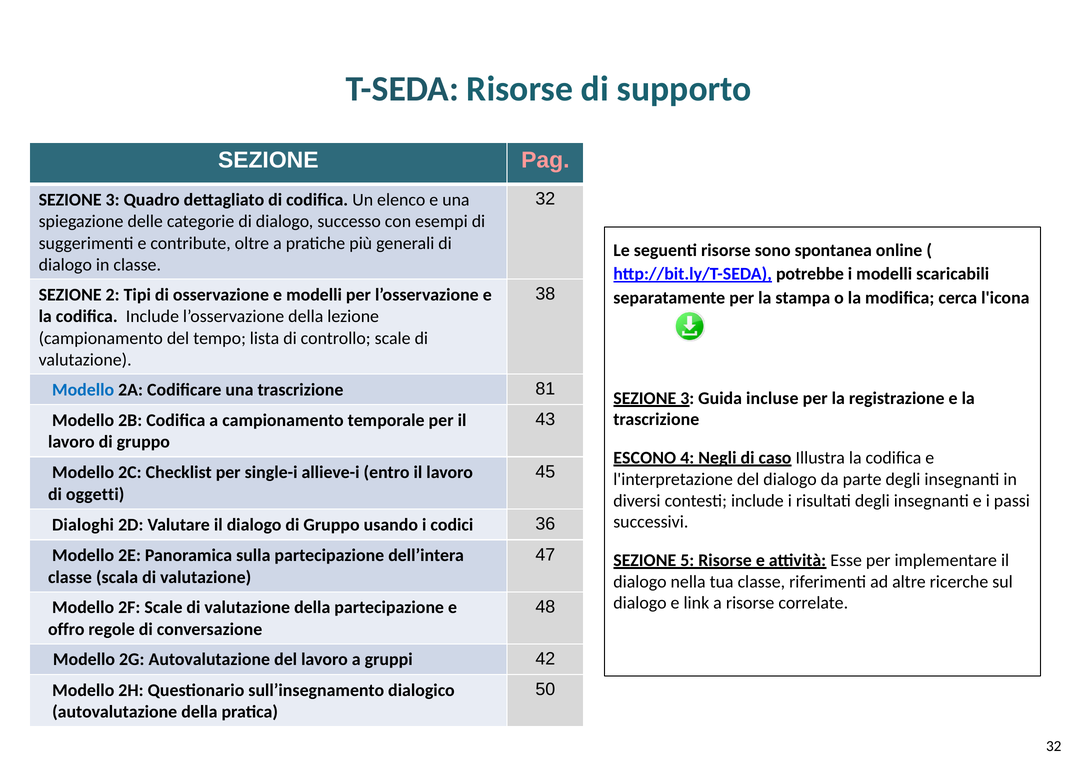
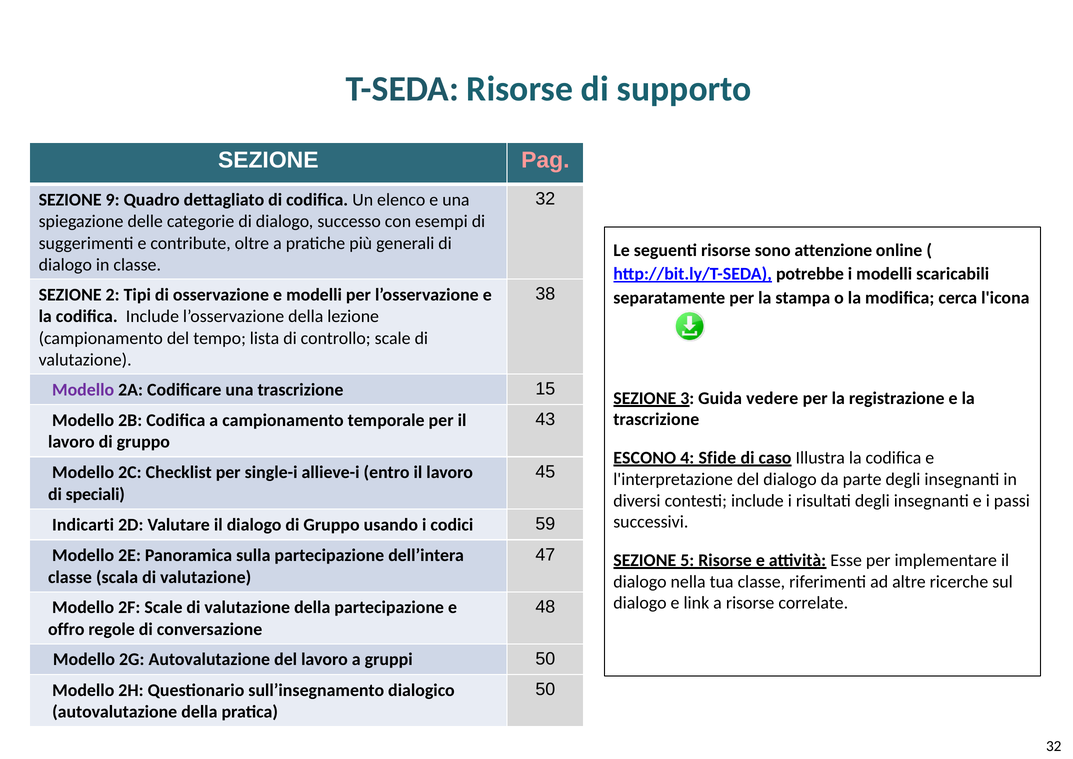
3 at (113, 200): 3 -> 9
spontanea: spontanea -> attenzione
Modello at (83, 390) colour: blue -> purple
81: 81 -> 15
incluse: incluse -> vedere
Negli: Negli -> Sfide
oggetti: oggetti -> speciali
Dialoghi: Dialoghi -> Indicarti
36: 36 -> 59
gruppi 42: 42 -> 50
